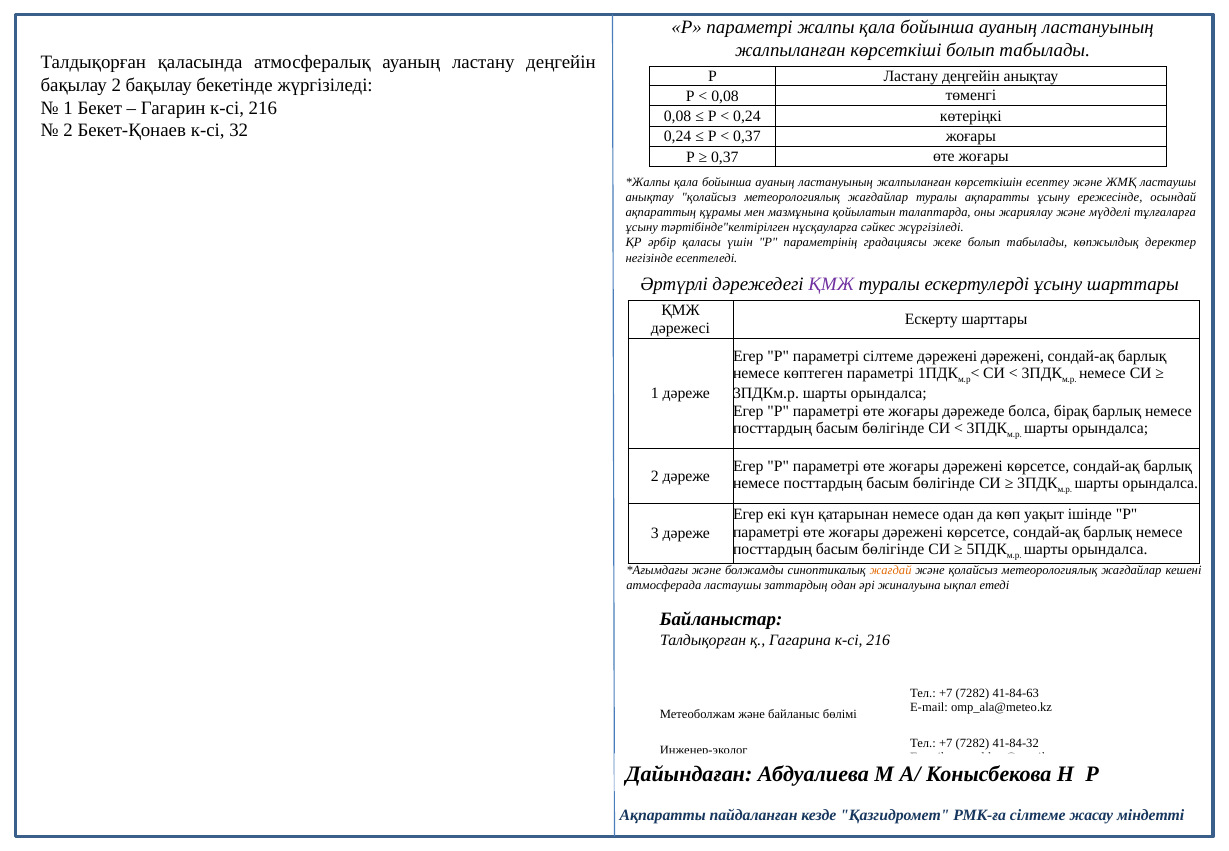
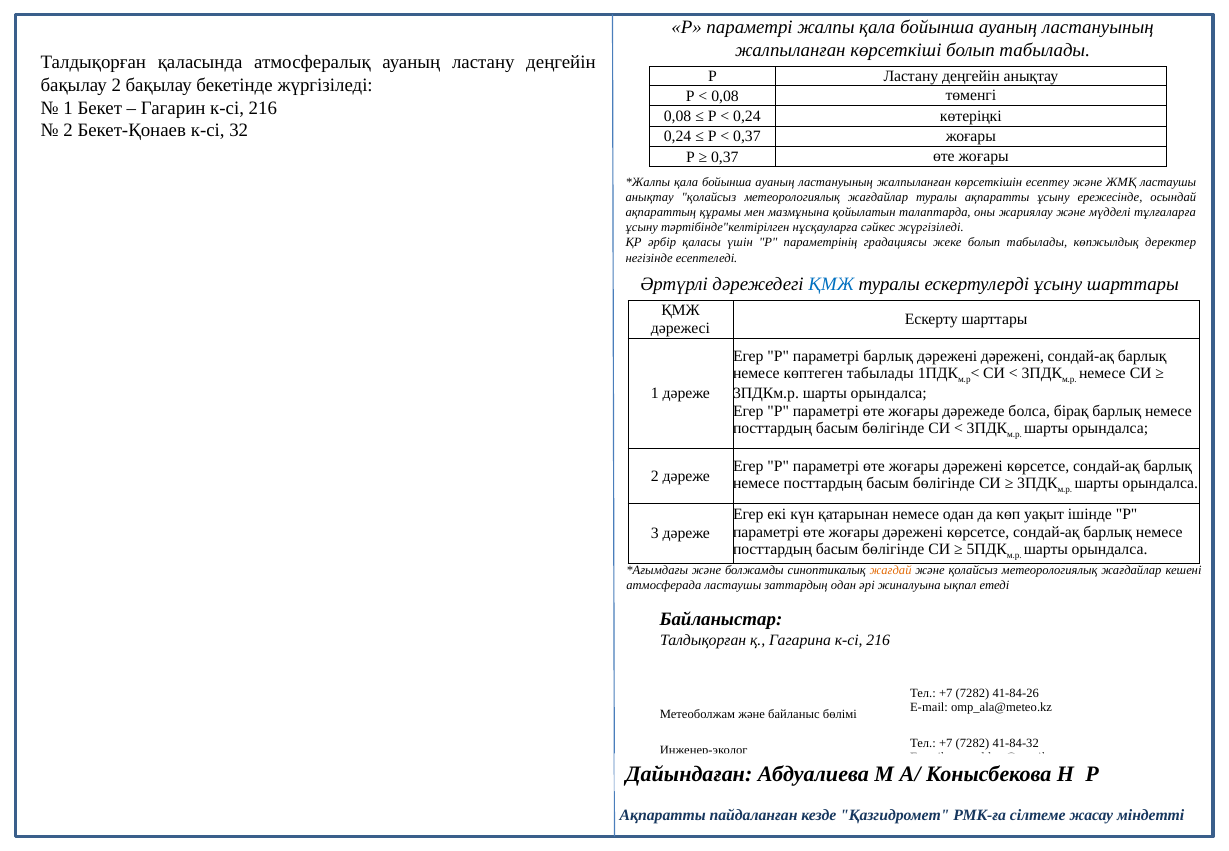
ҚМЖ at (831, 284) colour: purple -> blue
параметрі сілтеме: сілтеме -> барлық
көптеген параметрі: параметрі -> табылады
41-84-63: 41-84-63 -> 41-84-26
